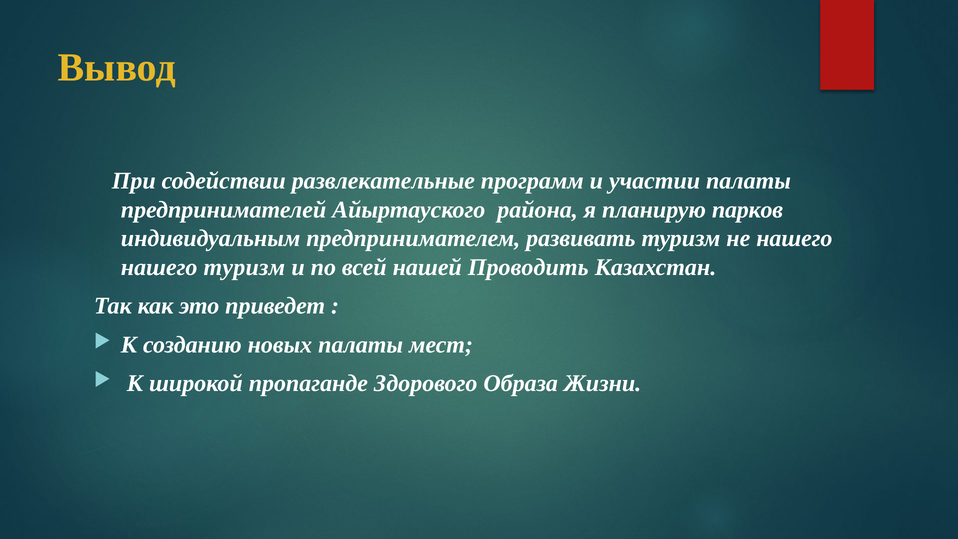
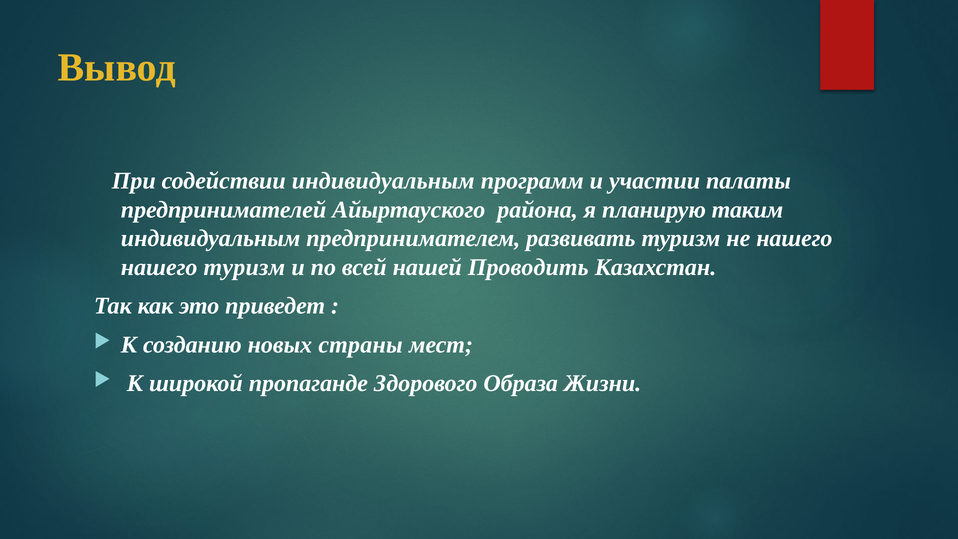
содействии развлекательные: развлекательные -> индивидуальным
парков: парков -> таким
новых палаты: палаты -> страны
